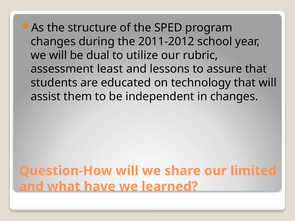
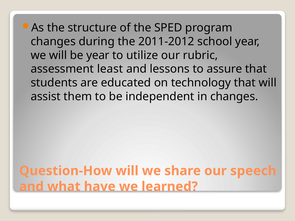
be dual: dual -> year
limited: limited -> speech
